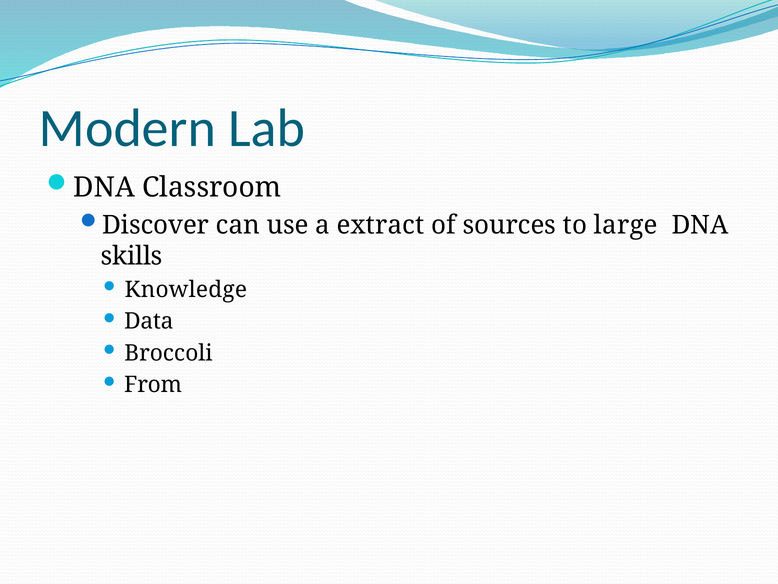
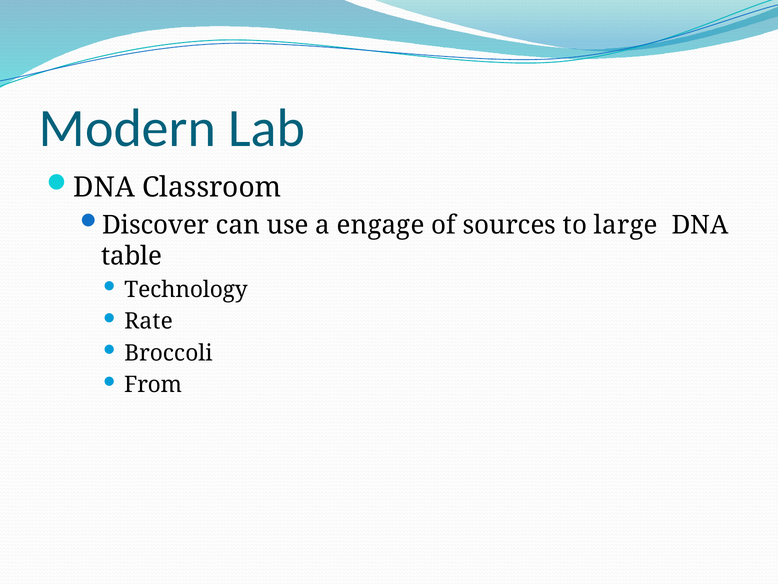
extract: extract -> engage
skills: skills -> table
Knowledge: Knowledge -> Technology
Data: Data -> Rate
